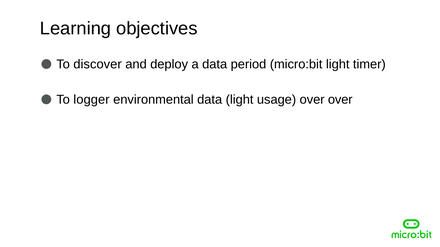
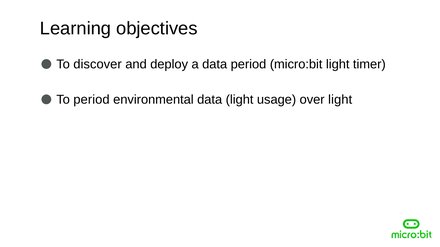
To logger: logger -> period
over over: over -> light
